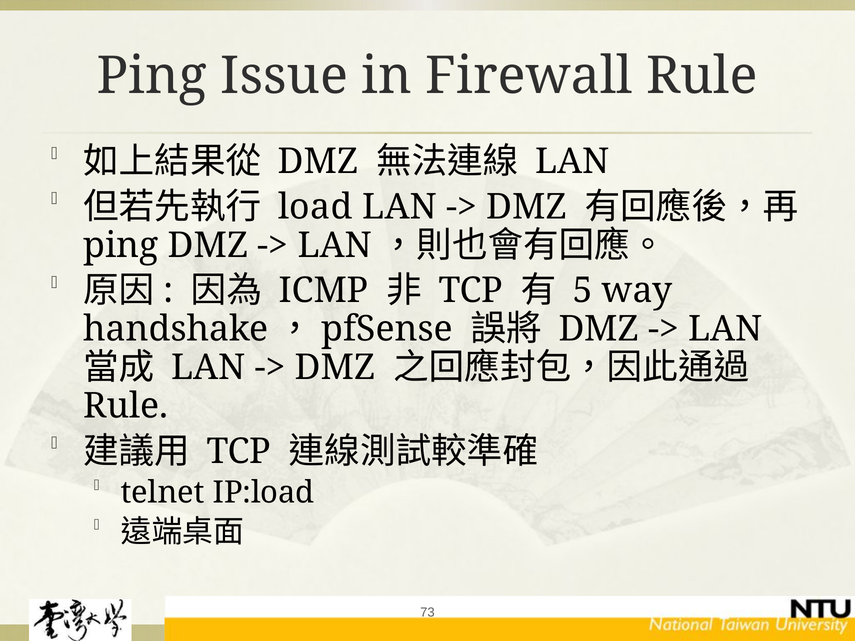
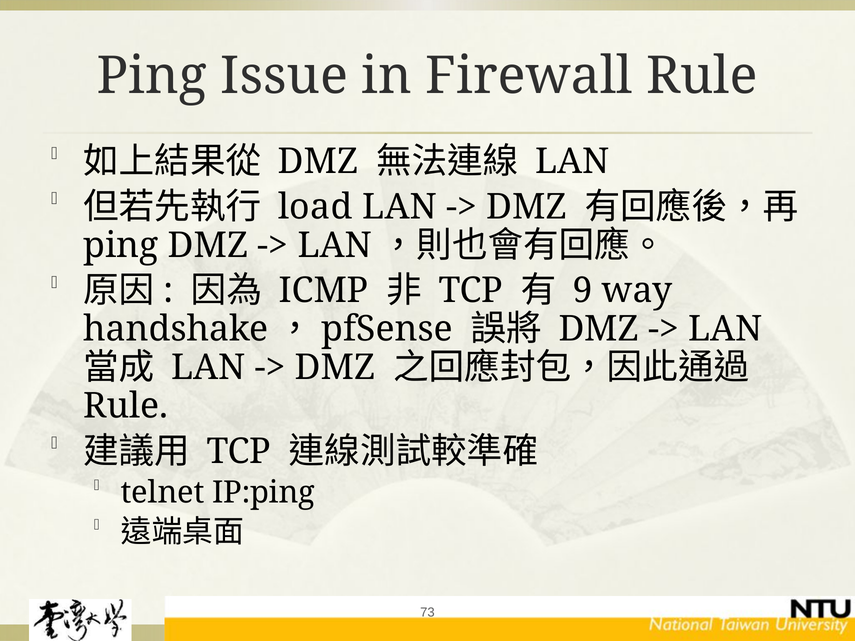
5: 5 -> 9
IP:load: IP:load -> IP:ping
